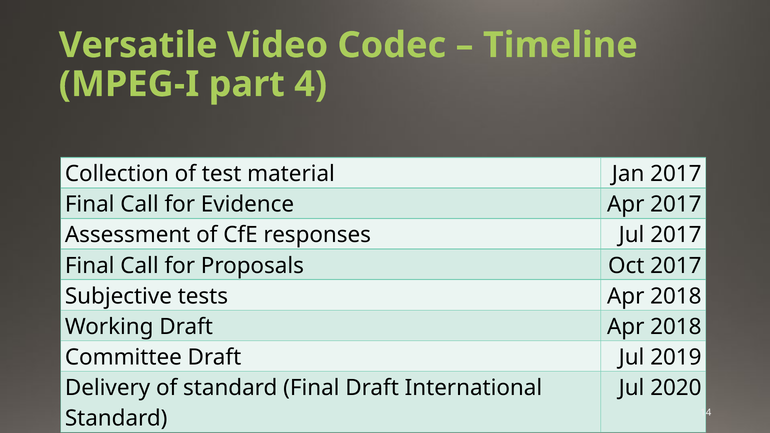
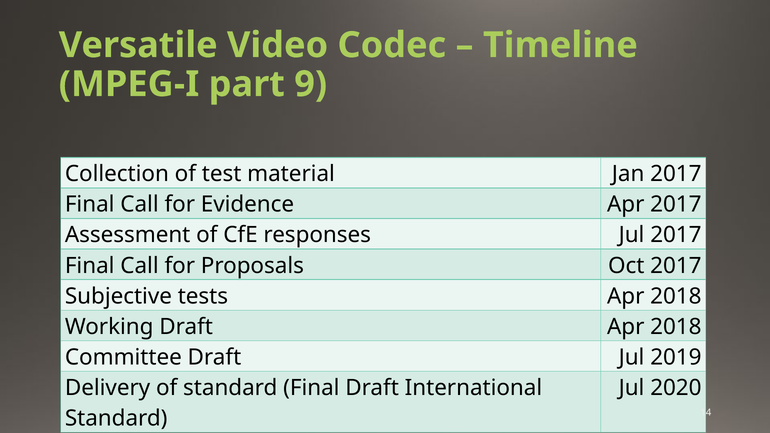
4: 4 -> 9
